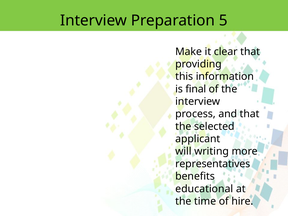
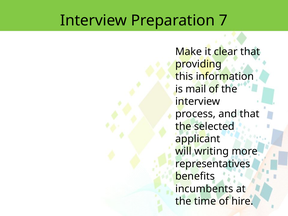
5: 5 -> 7
final: final -> mail
educational: educational -> incumbents
